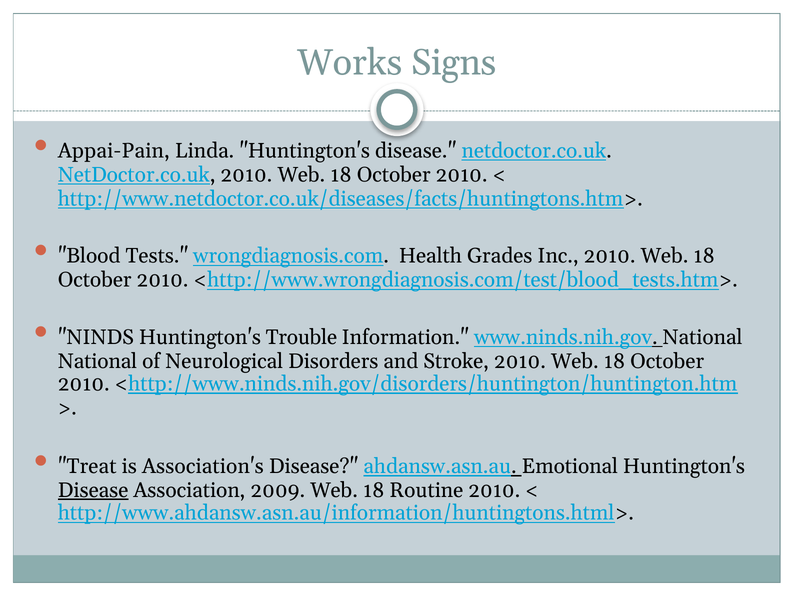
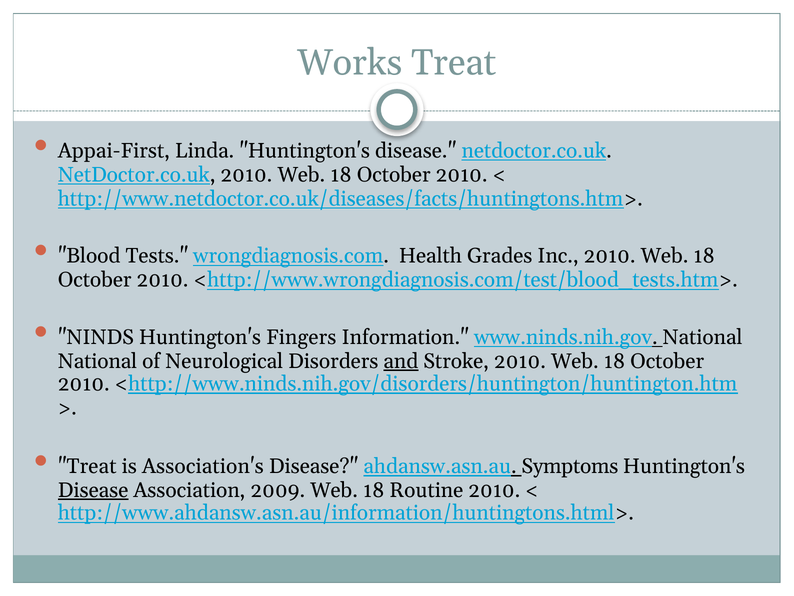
Works Signs: Signs -> Treat
Appai-Pain: Appai-Pain -> Appai-First
Trouble: Trouble -> Fingers
and underline: none -> present
Emotional: Emotional -> Symptoms
